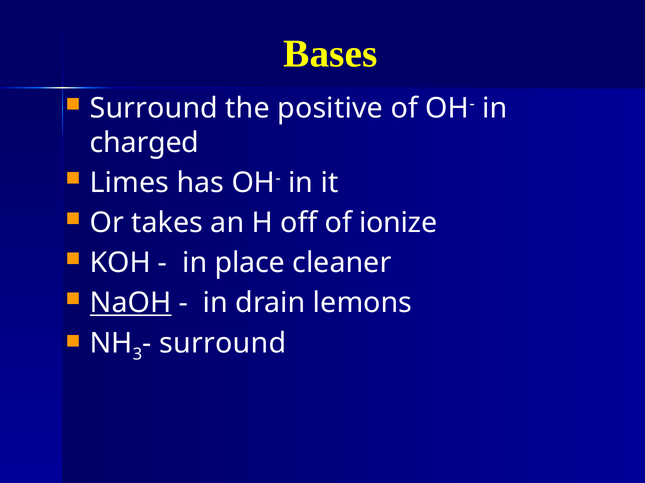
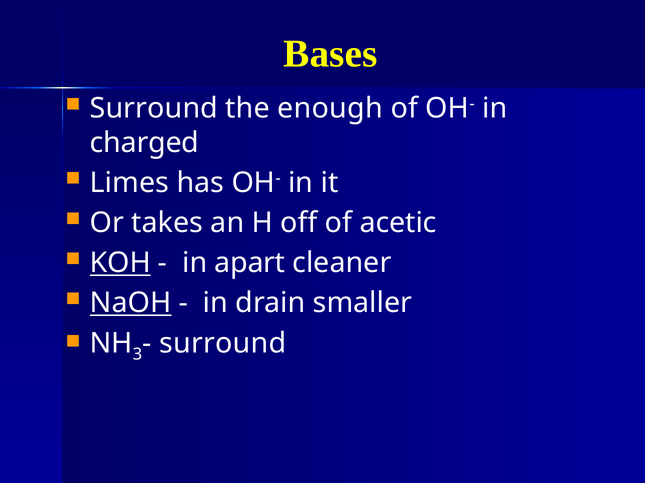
positive: positive -> enough
ionize: ionize -> acetic
KOH underline: none -> present
place: place -> apart
lemons: lemons -> smaller
